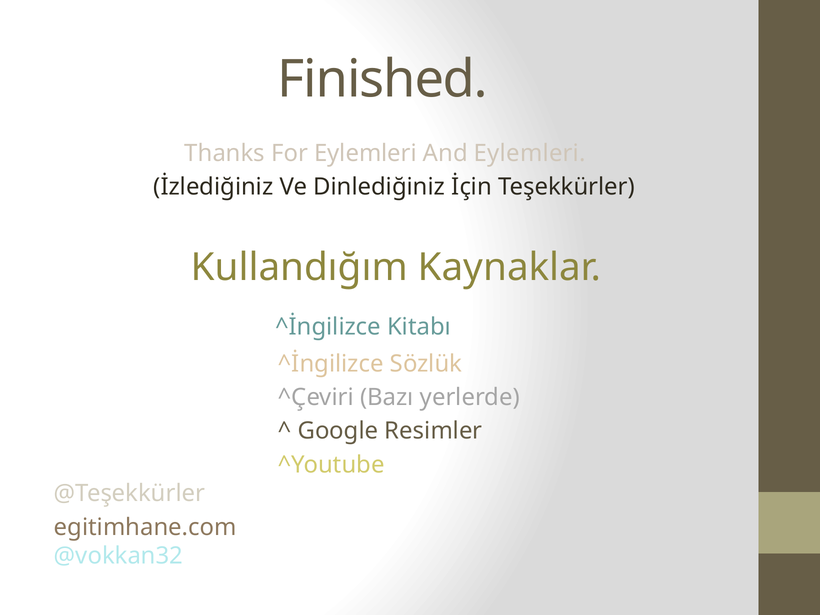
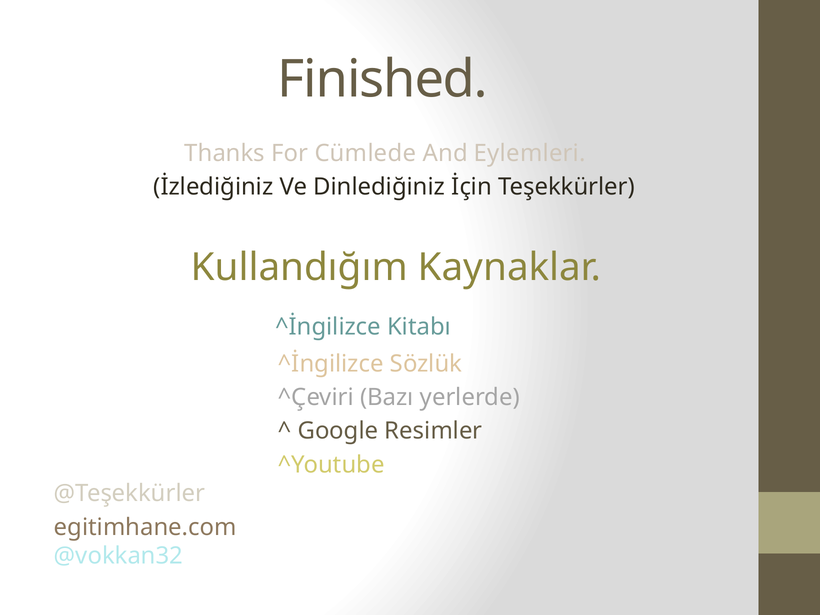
For Eylemleri: Eylemleri -> Cümlede
